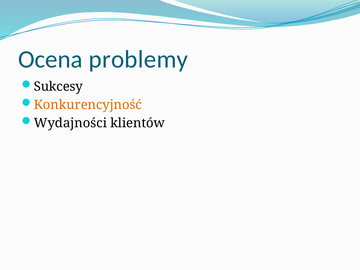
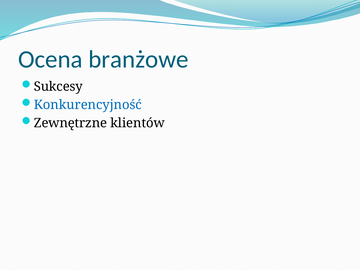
problemy: problemy -> branżowe
Konkurencyjność colour: orange -> blue
Wydajności: Wydajności -> Zewnętrzne
